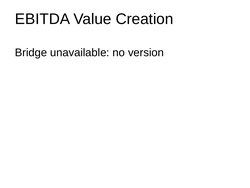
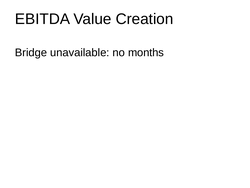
version: version -> months
